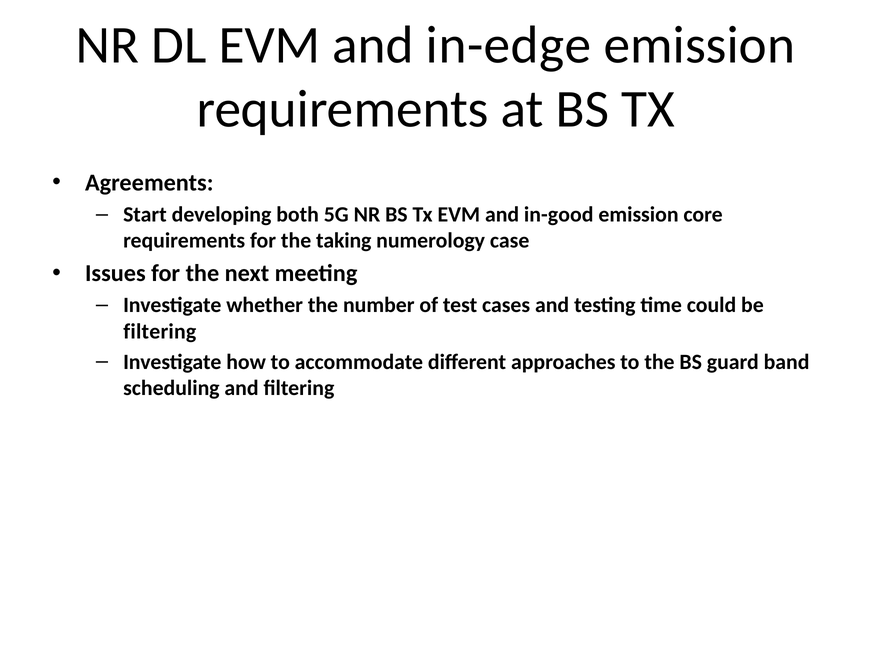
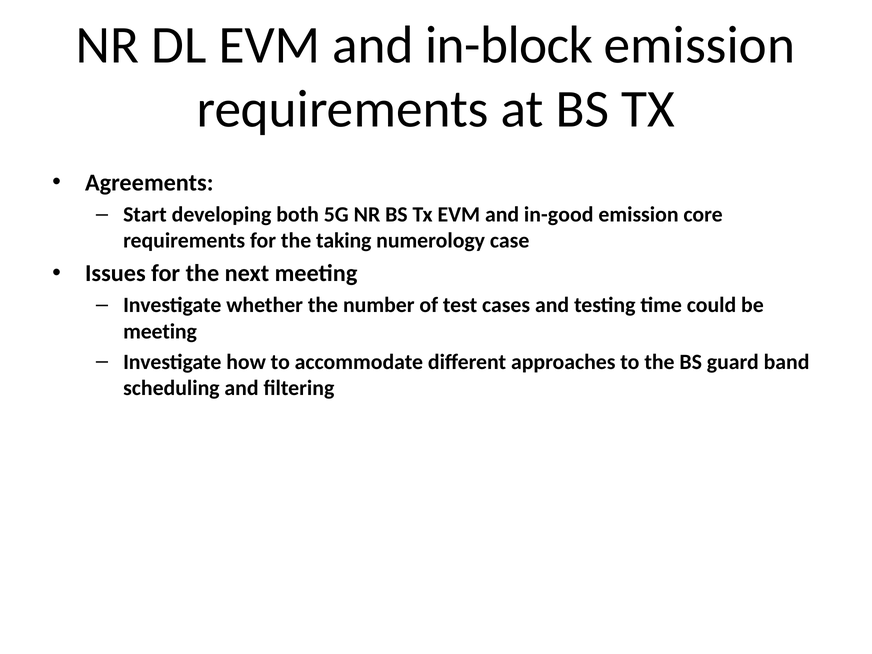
in-edge: in-edge -> in-block
filtering at (160, 331): filtering -> meeting
